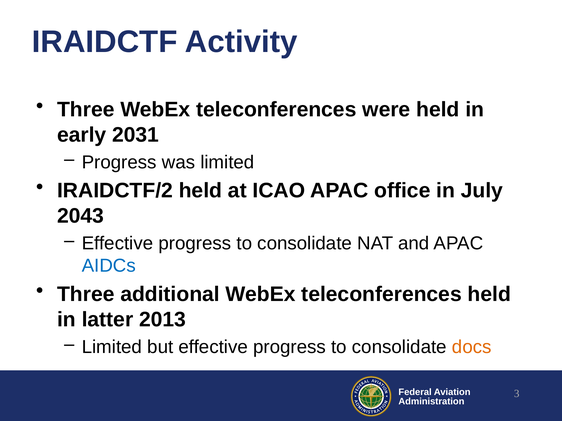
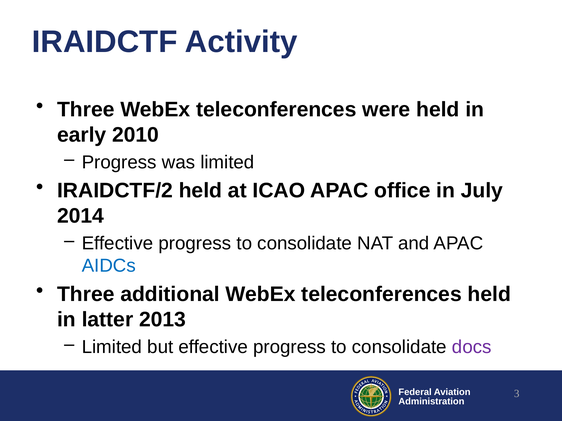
2031: 2031 -> 2010
2043: 2043 -> 2014
docs colour: orange -> purple
